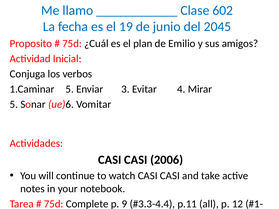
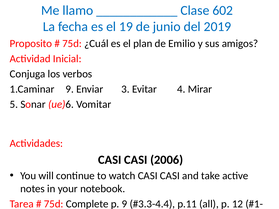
2045: 2045 -> 2019
1.Caminar 5: 5 -> 9
